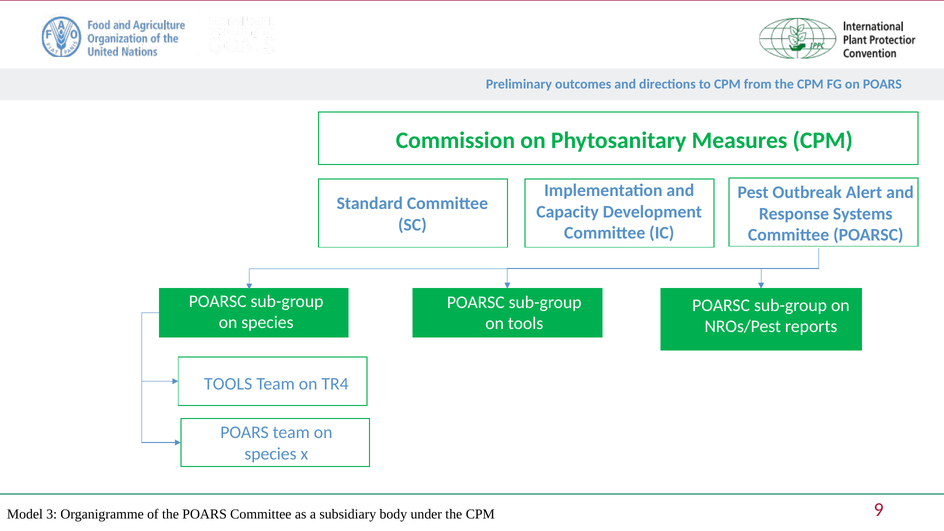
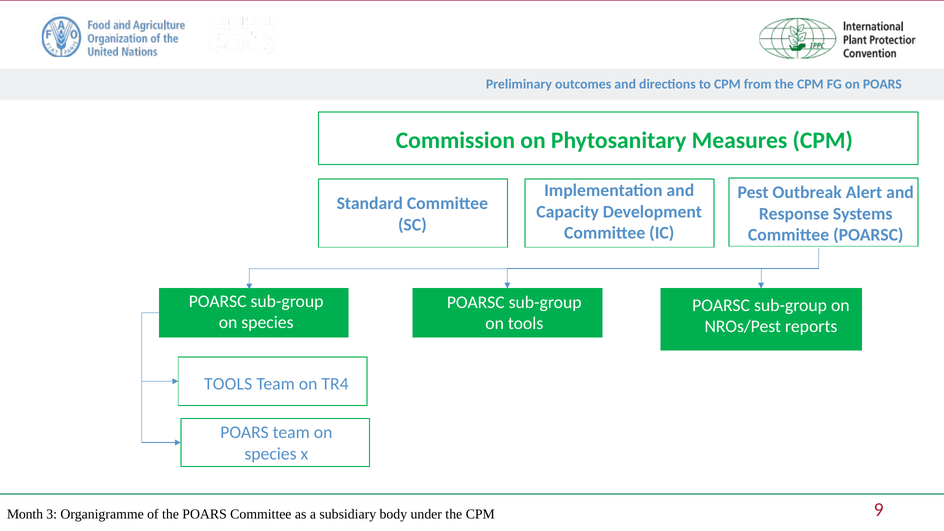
Model: Model -> Month
